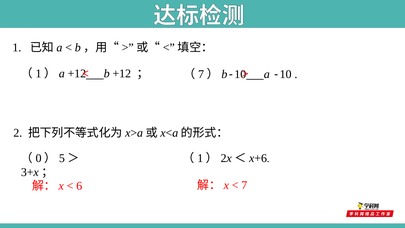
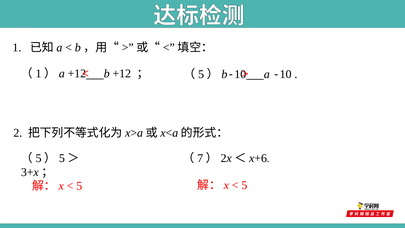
7 at (201, 74): 7 -> 5
0 at (39, 158): 0 -> 5
1 at (200, 158): 1 -> 7
6 at (79, 186): 6 -> 5
7 at (244, 185): 7 -> 5
